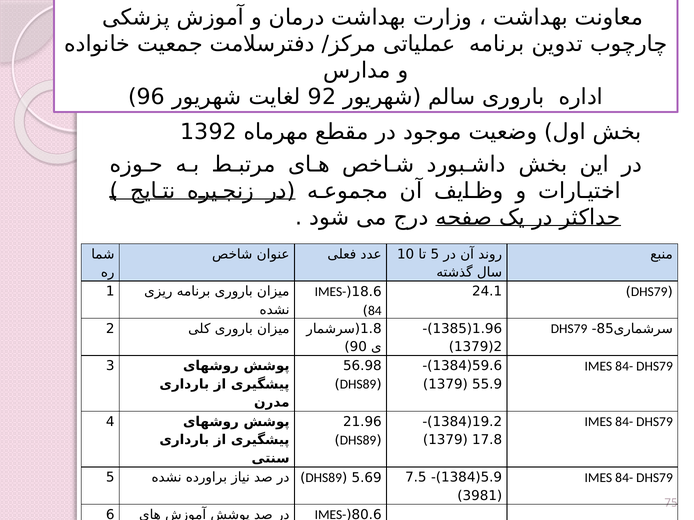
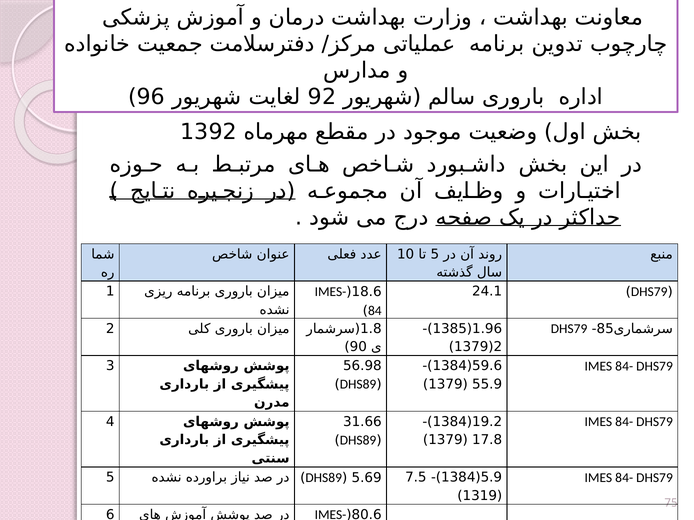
21.96: 21.96 -> 31.66
3981: 3981 -> 1319
